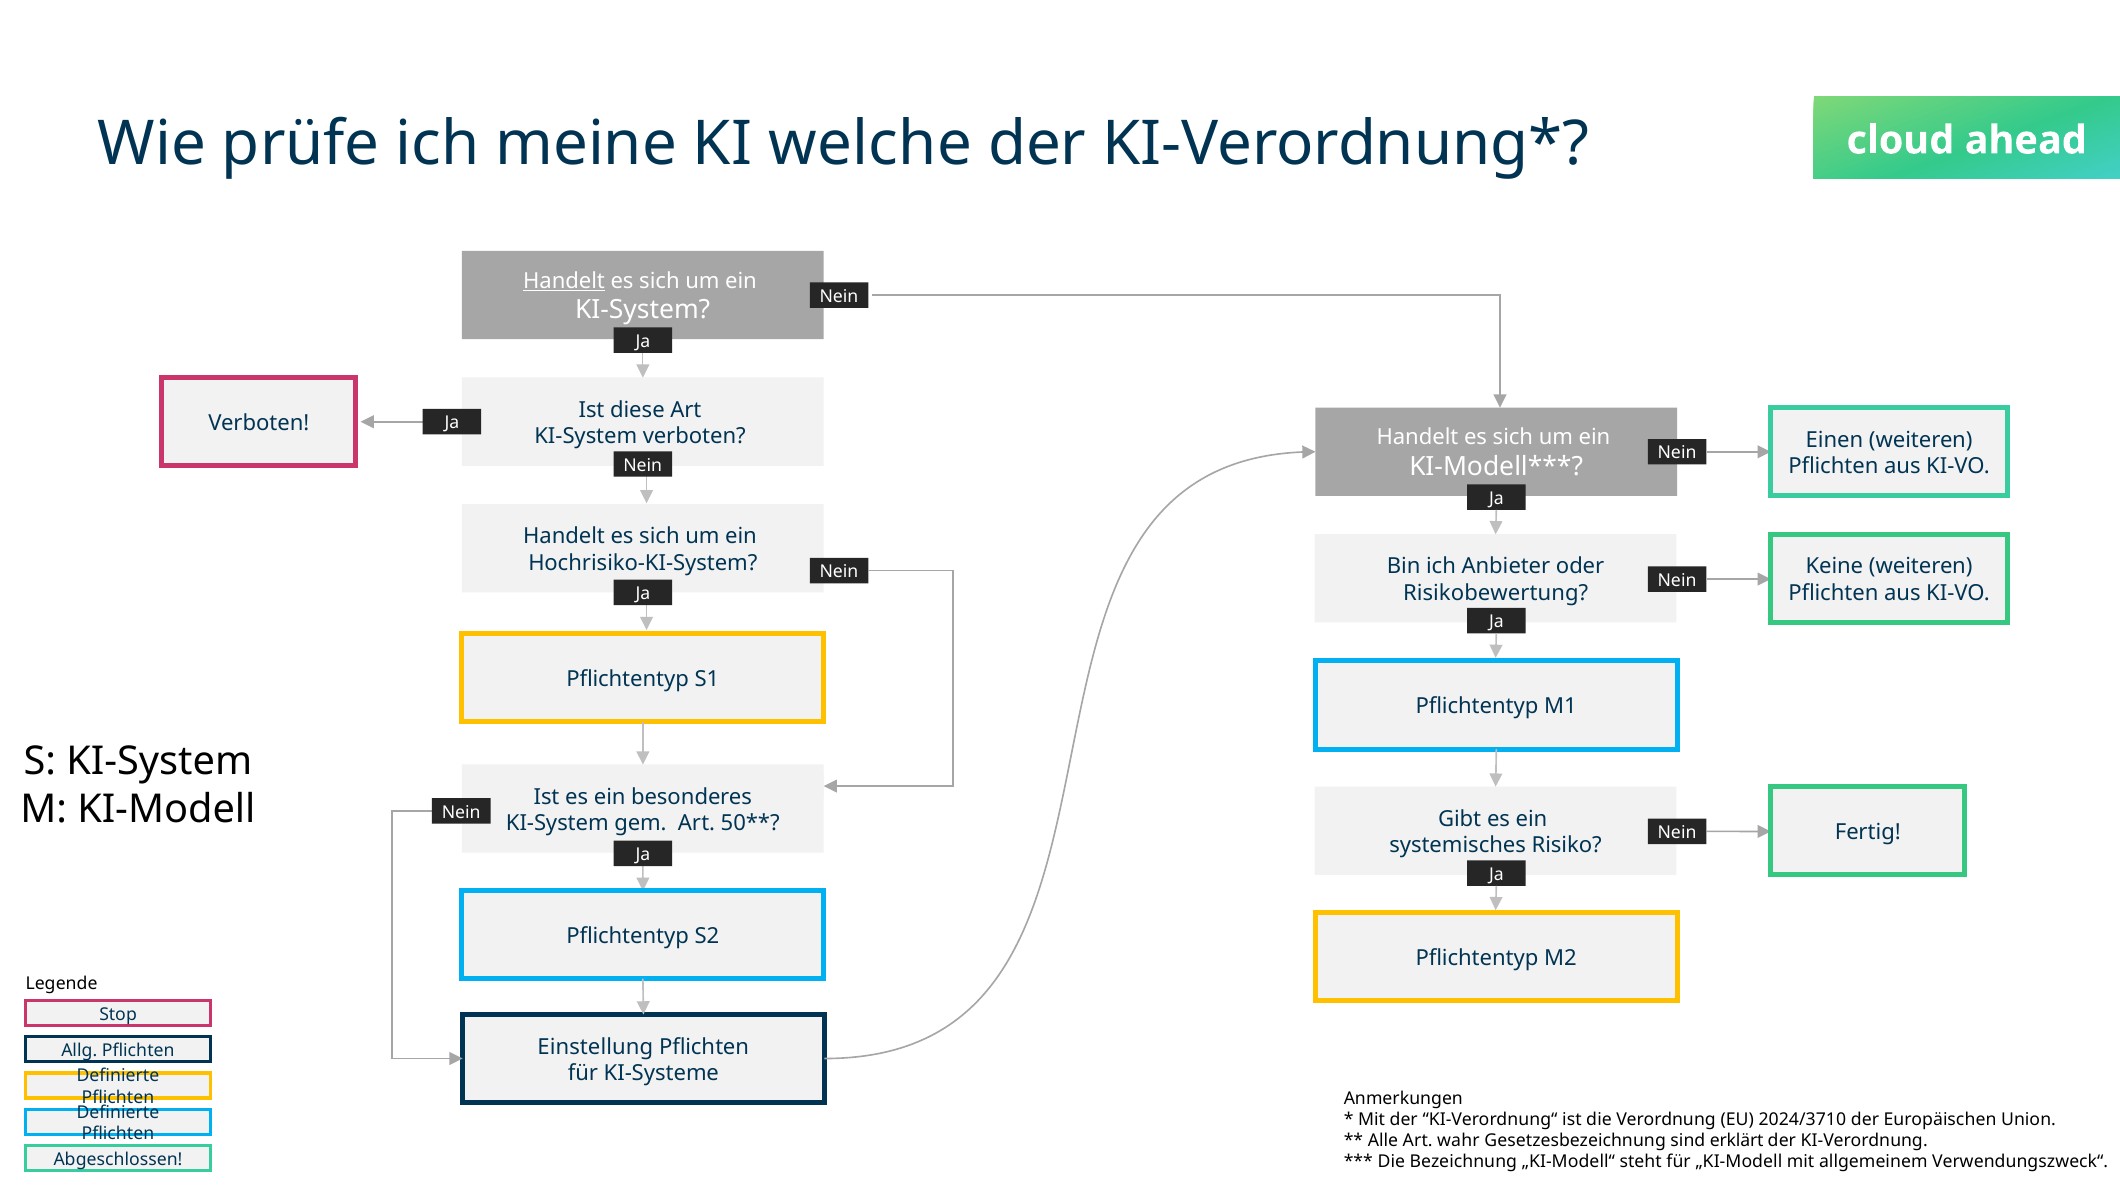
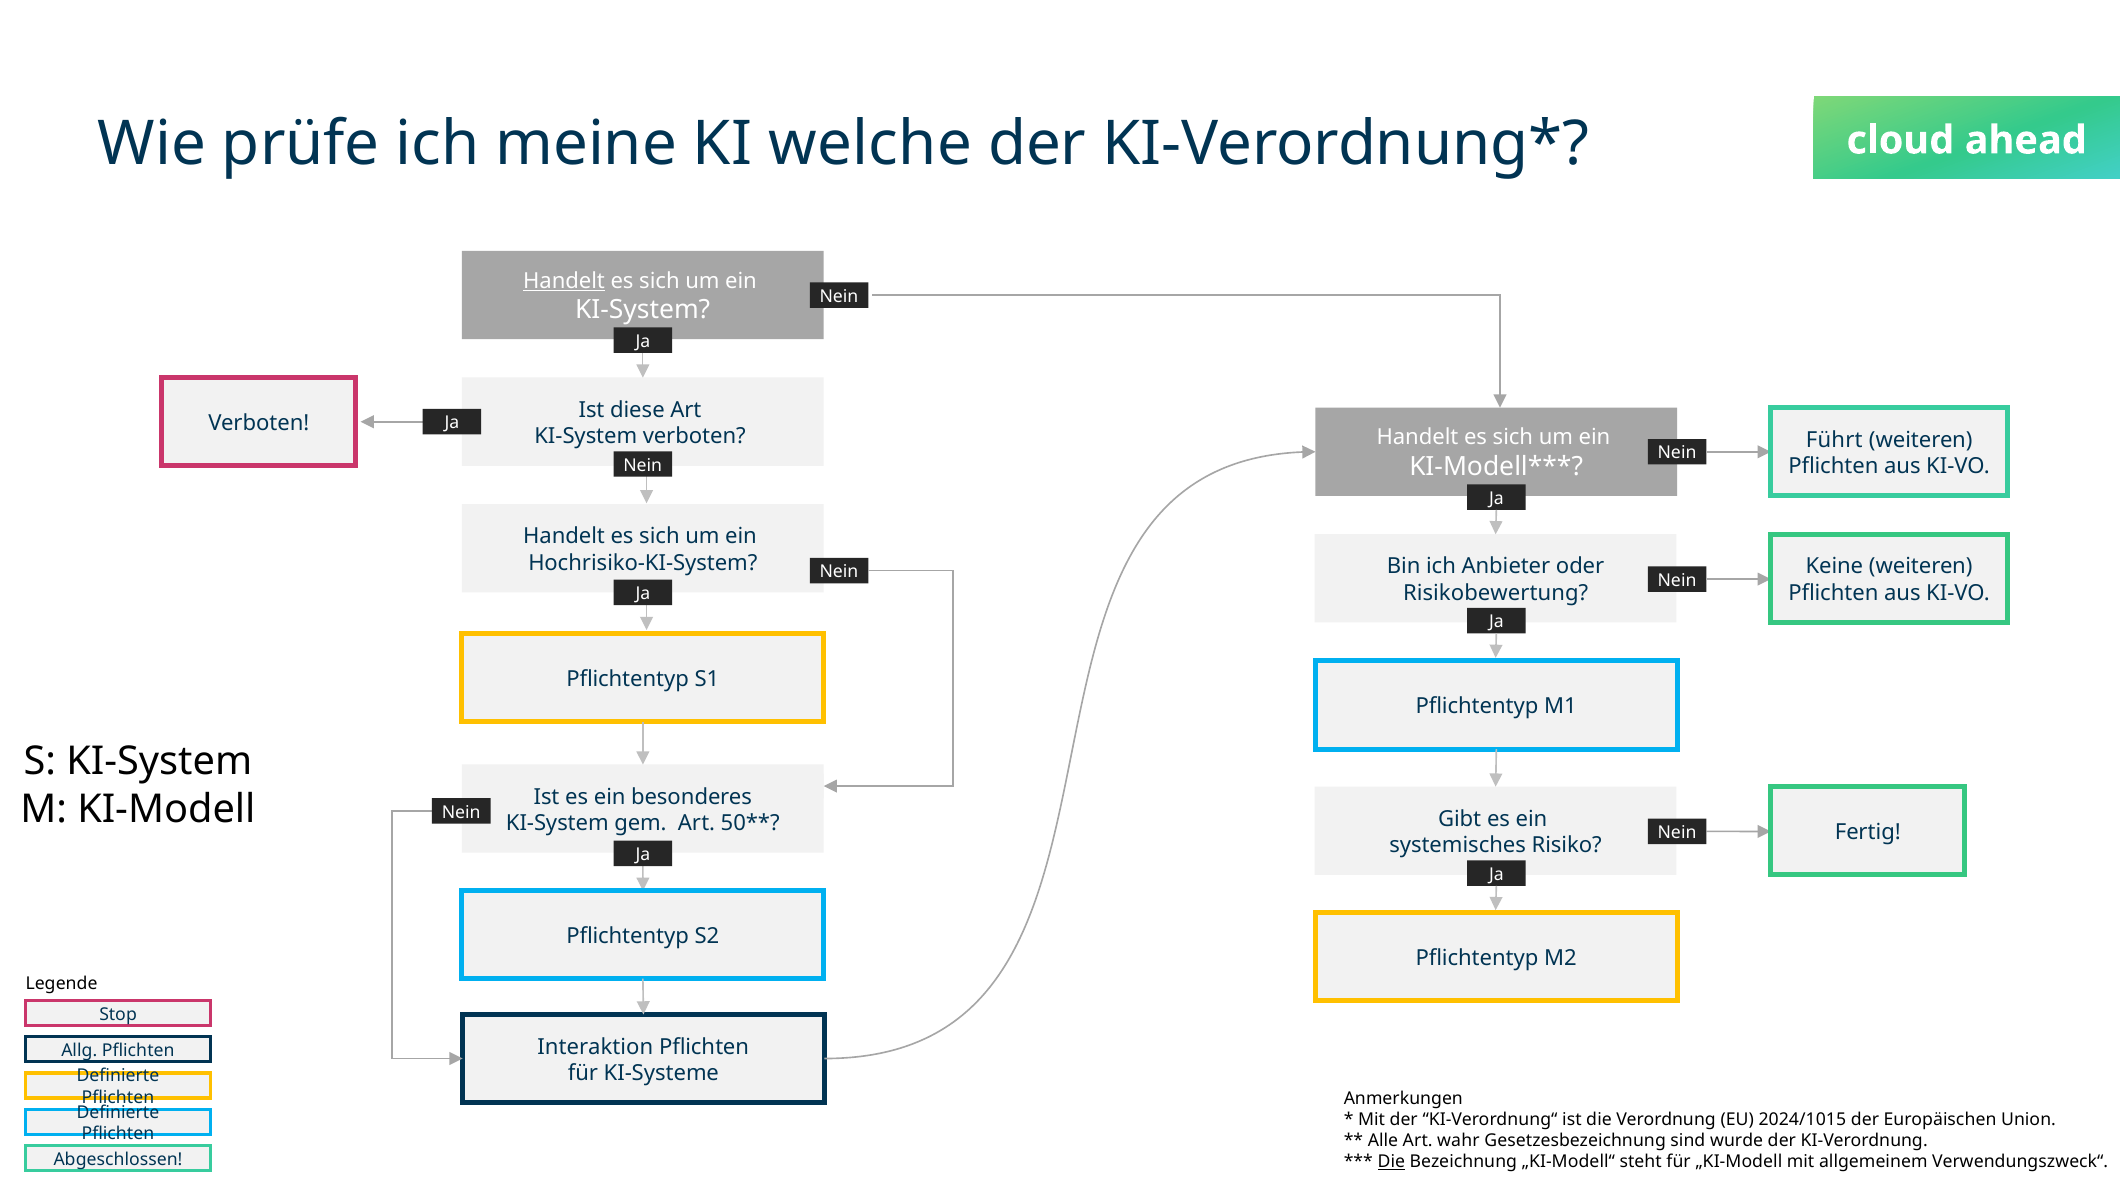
Einen: Einen -> Führt
Einstellung: Einstellung -> Interaktion
2024/3710: 2024/3710 -> 2024/1015
erklärt: erklärt -> wurde
Die at (1391, 1162) underline: none -> present
